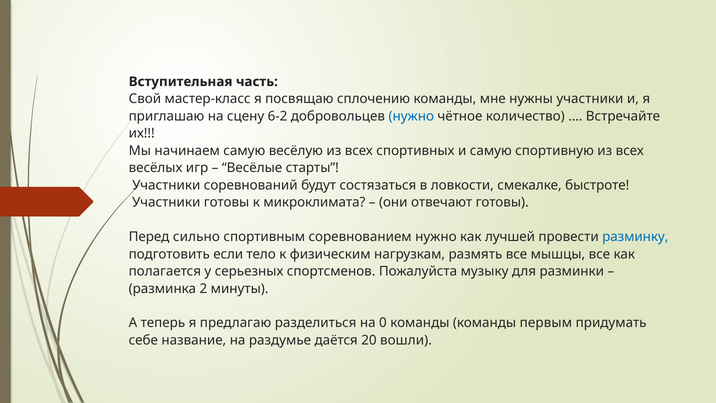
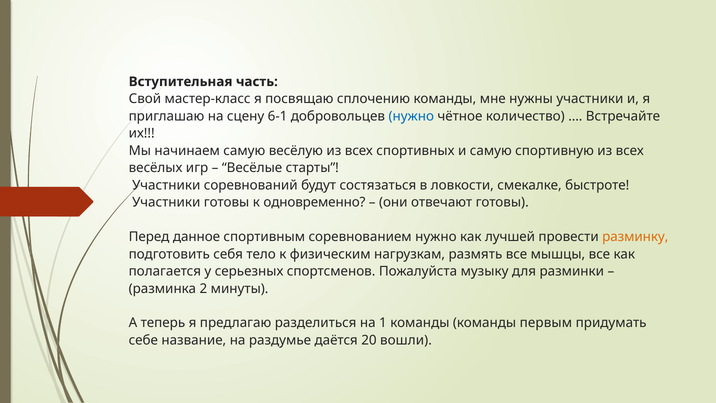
6-2: 6-2 -> 6-1
микроклимата: микроклимата -> одновременно
сильно: сильно -> данное
разминку colour: blue -> orange
если: если -> себя
0: 0 -> 1
